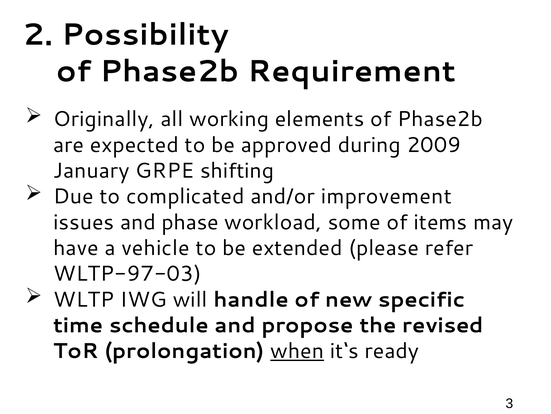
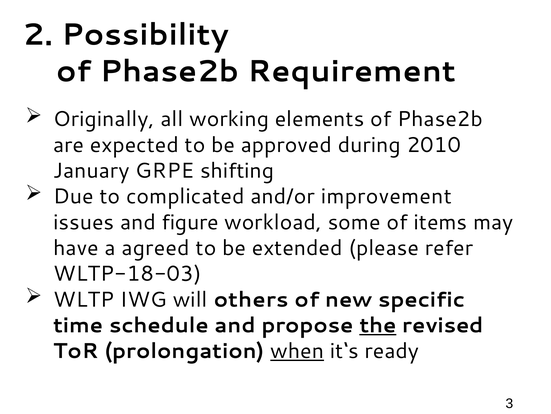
2009: 2009 -> 2010
phase: phase -> figure
vehicle: vehicle -> agreed
WLTP-97-03: WLTP-97-03 -> WLTP-18-03
handle: handle -> others
the underline: none -> present
